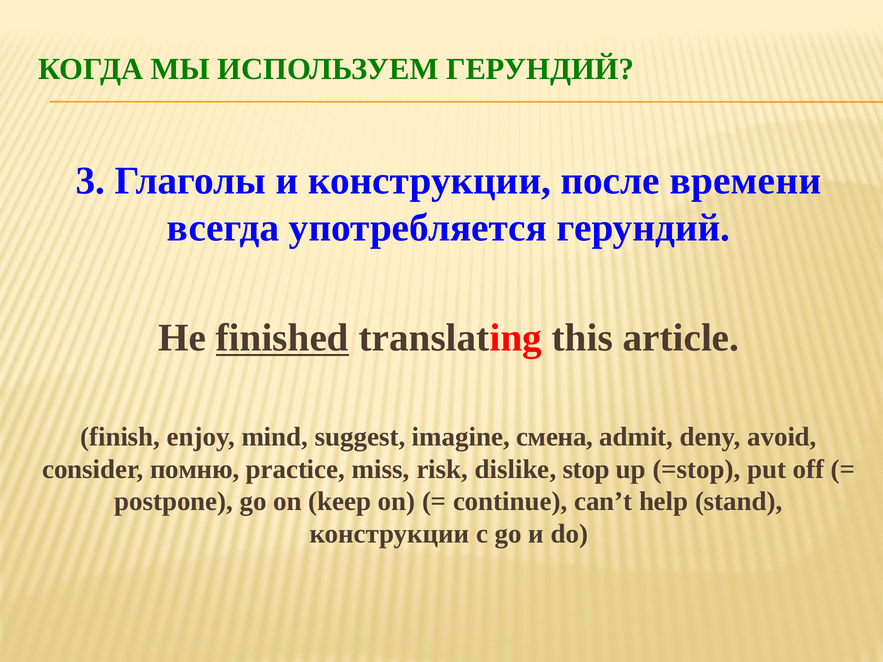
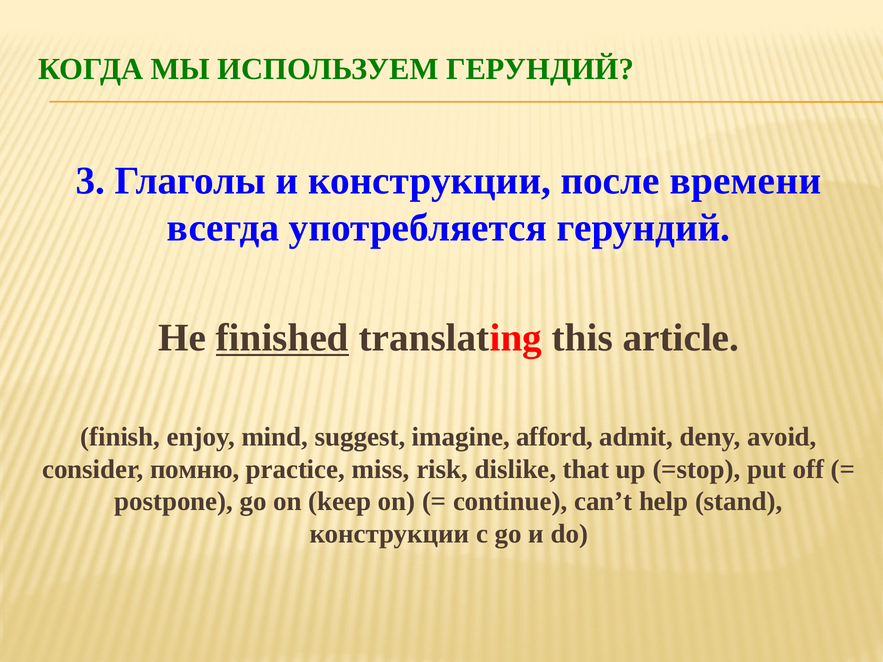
смена: смена -> afford
stop: stop -> that
